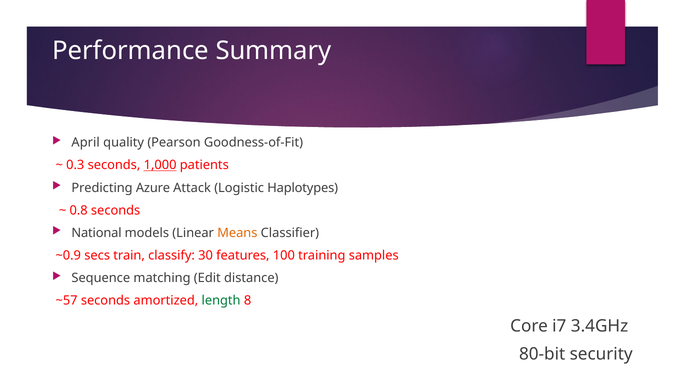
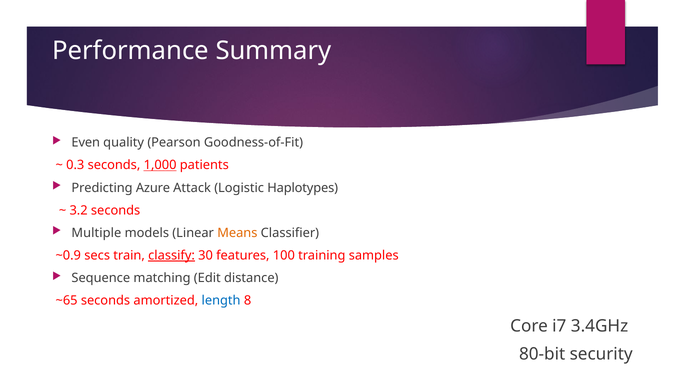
April: April -> Even
0.8: 0.8 -> 3.2
National: National -> Multiple
classify underline: none -> present
~57: ~57 -> ~65
length colour: green -> blue
